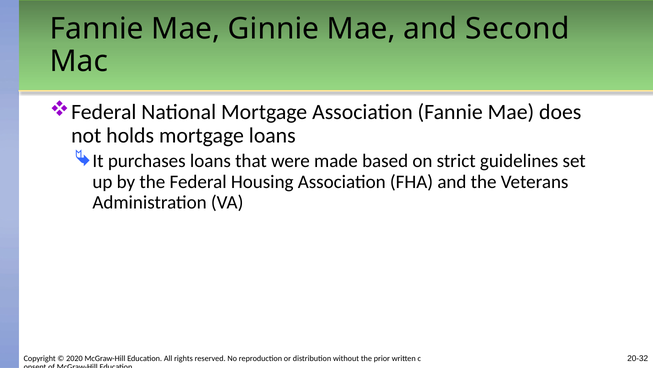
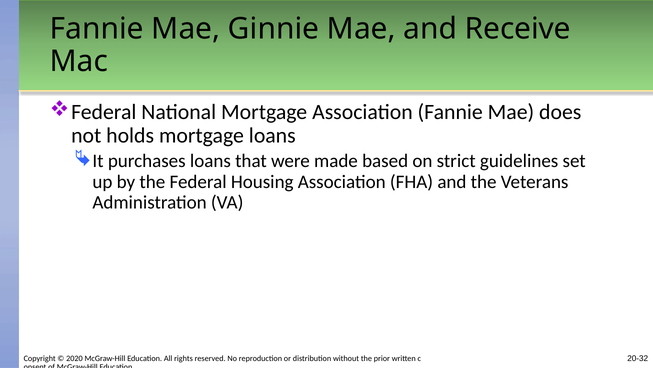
Second: Second -> Receive
